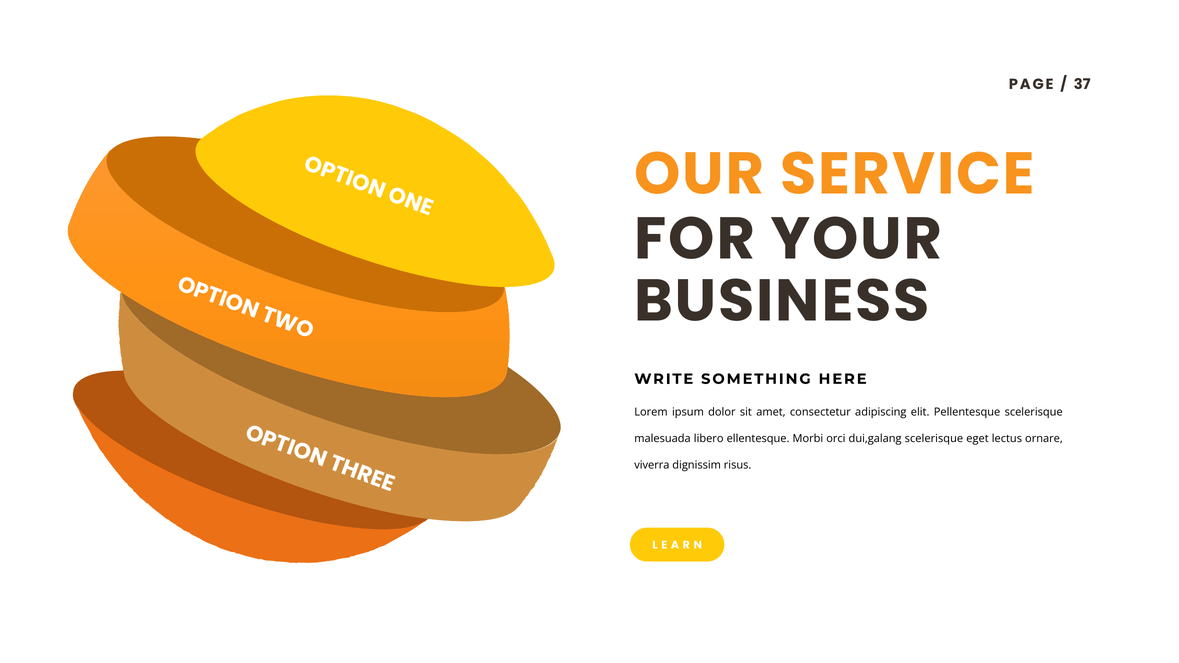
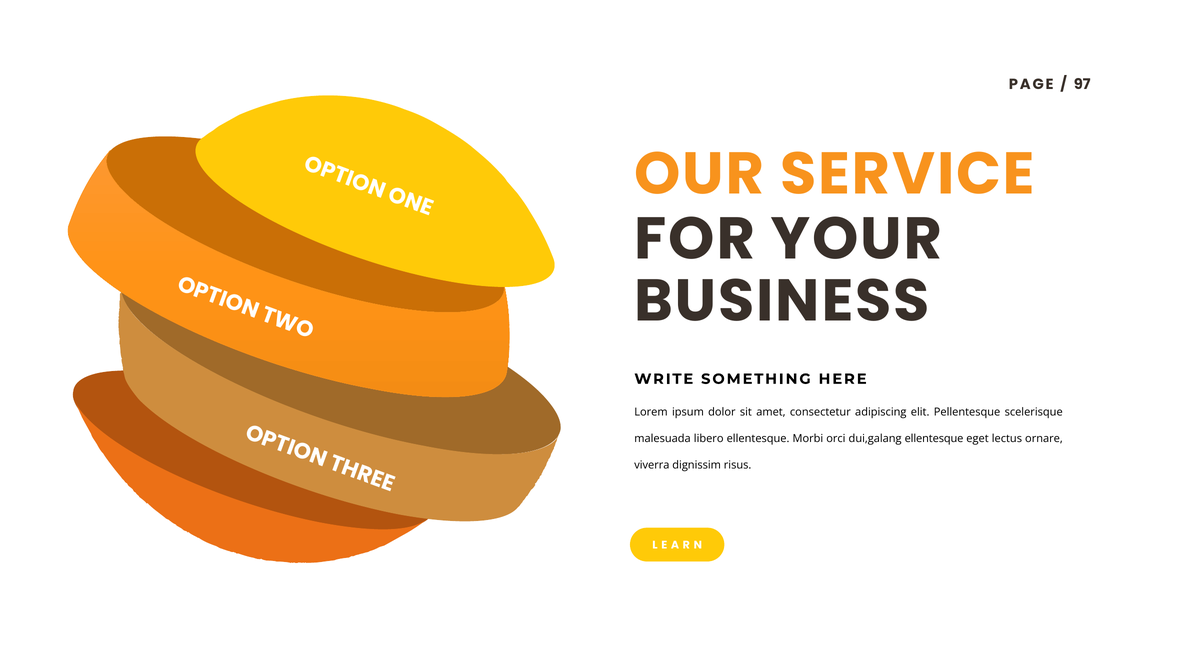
37: 37 -> 97
dui,galang scelerisque: scelerisque -> ellentesque
